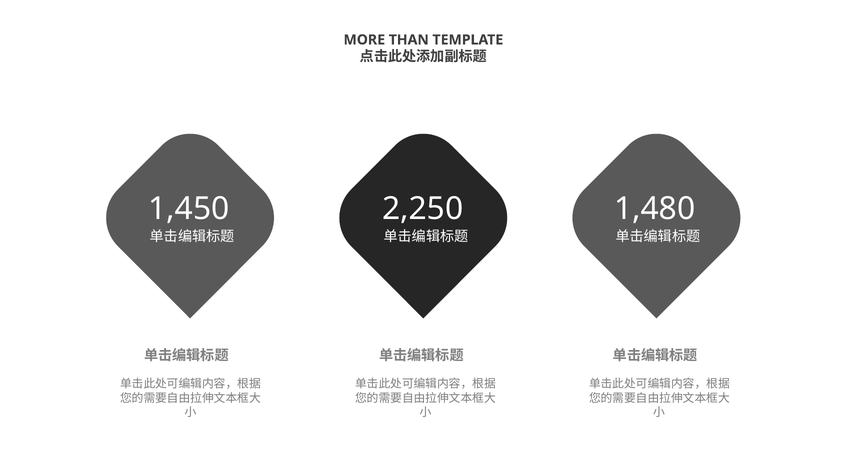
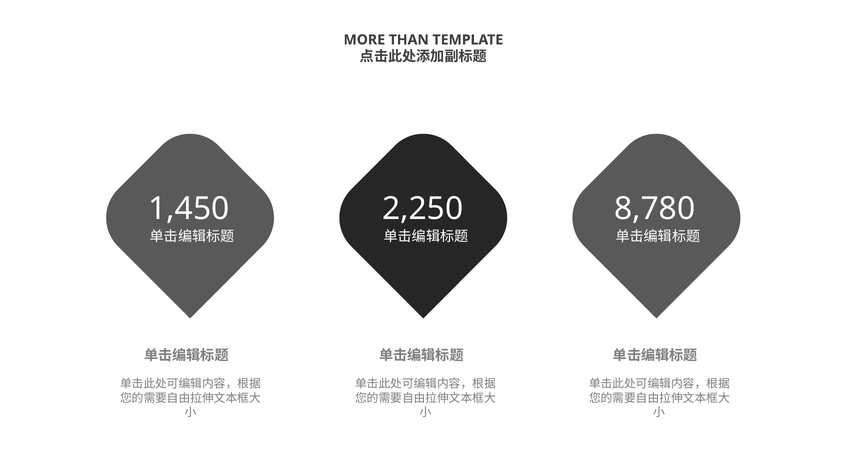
1,480: 1,480 -> 8,780
